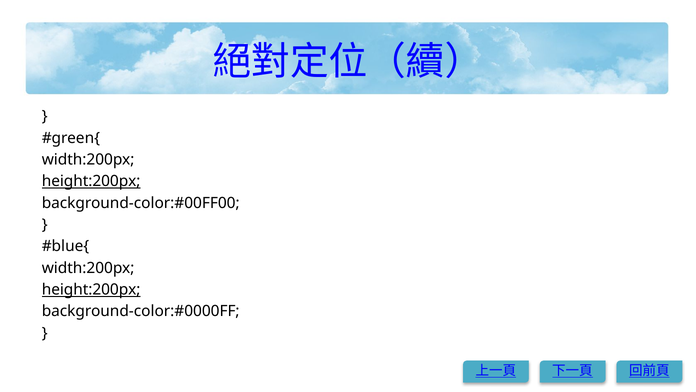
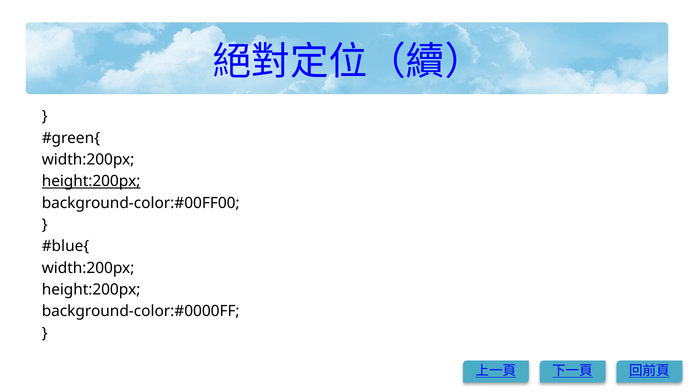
height:200px at (91, 289) underline: present -> none
